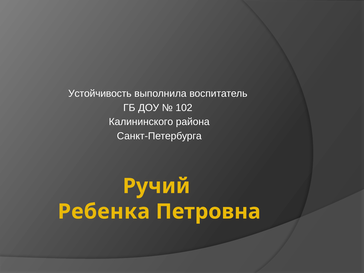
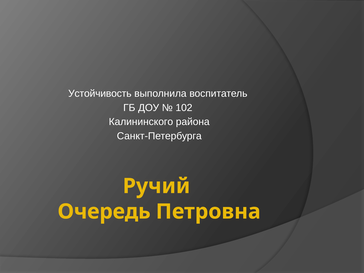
Ребенка: Ребенка -> Очередь
